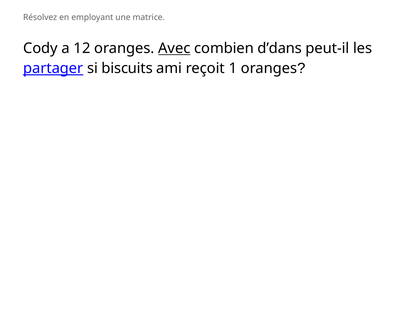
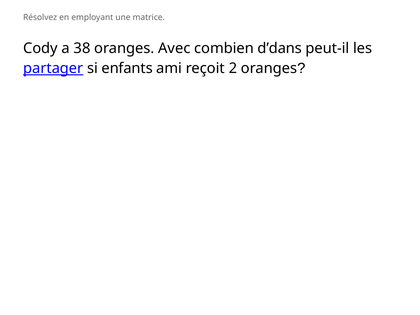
12: 12 -> 38
Avec underline: present -> none
biscuits: biscuits -> enfants
1: 1 -> 2
